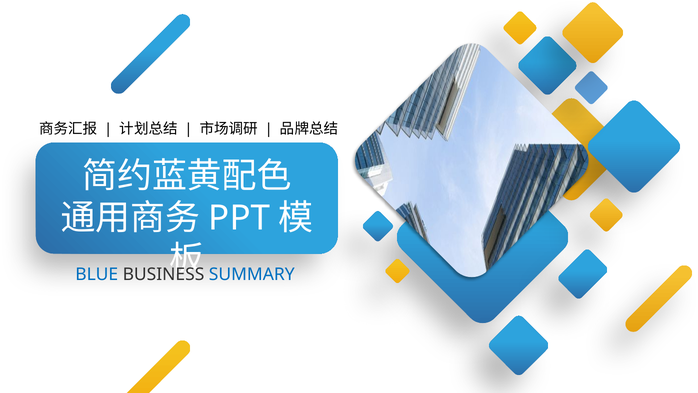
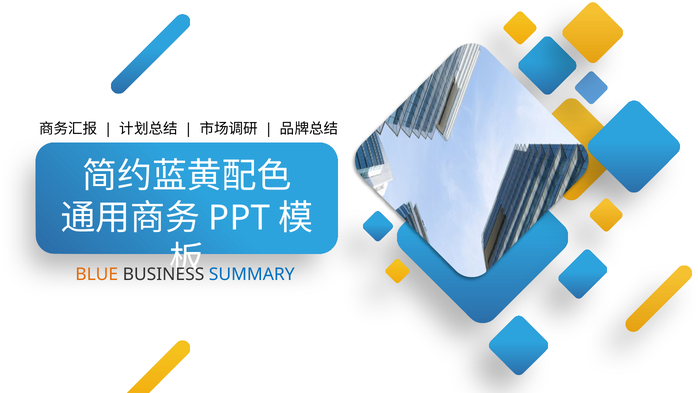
BLUE colour: blue -> orange
